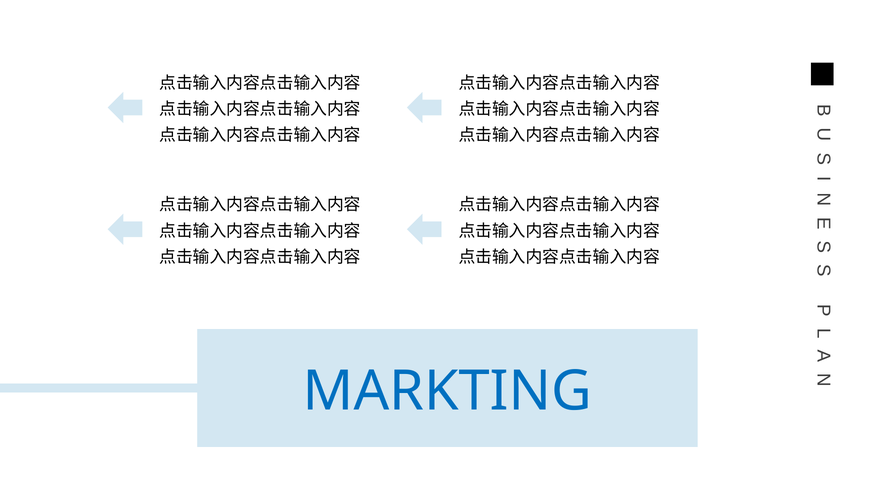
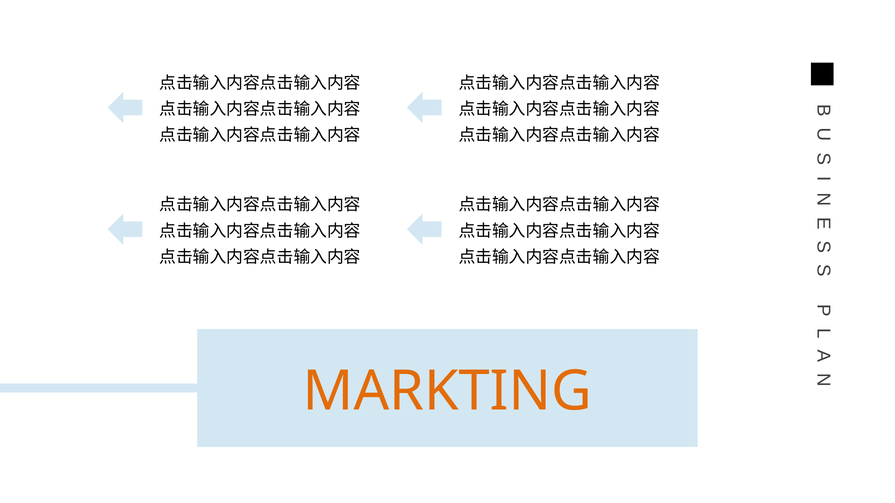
MARKTING colour: blue -> orange
